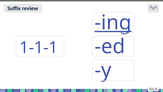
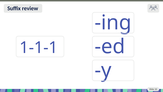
ing underline: present -> none
